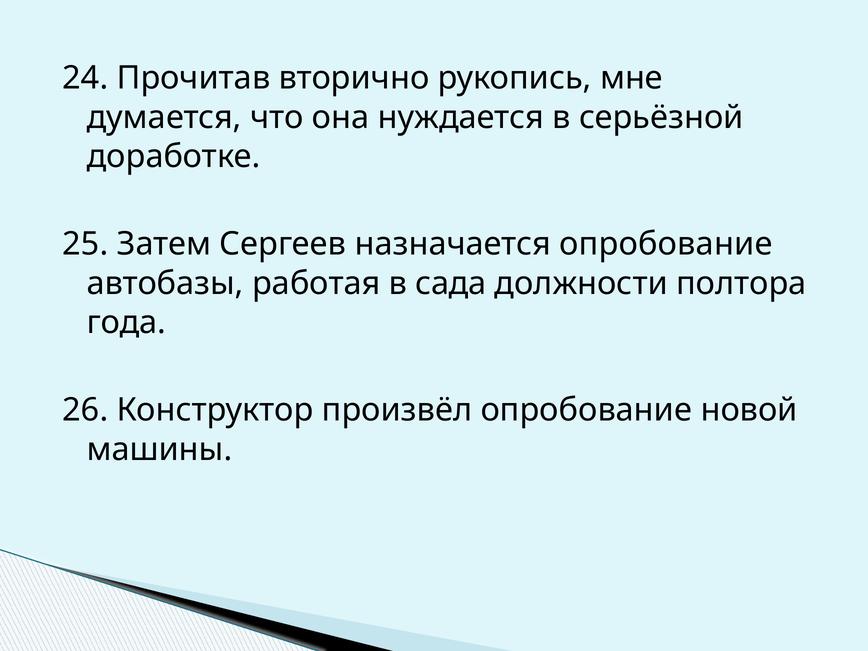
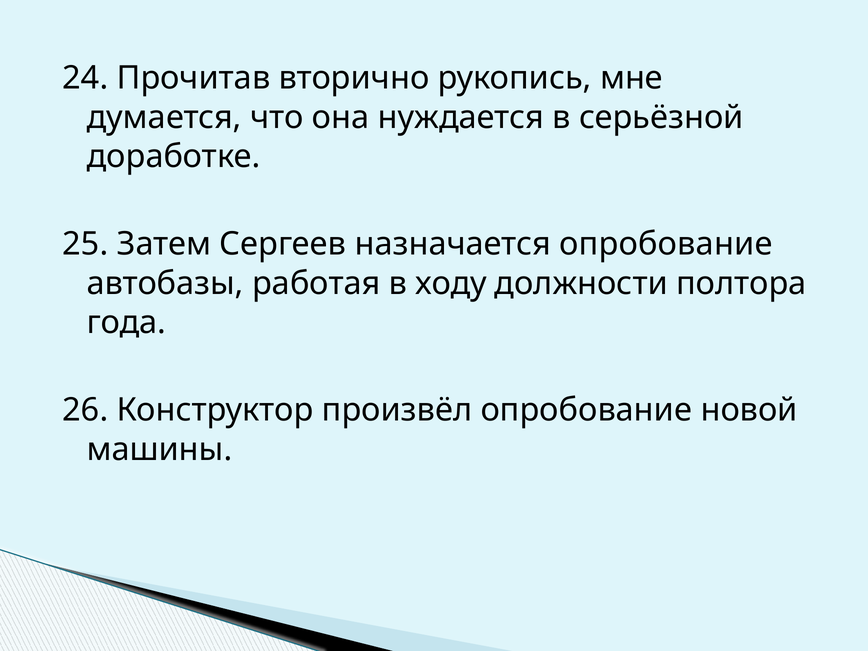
сада: сада -> ходу
